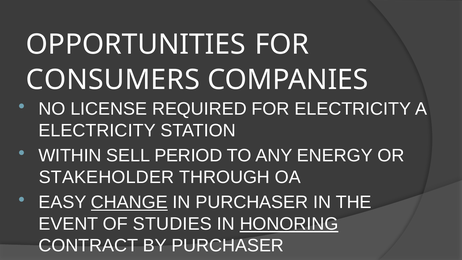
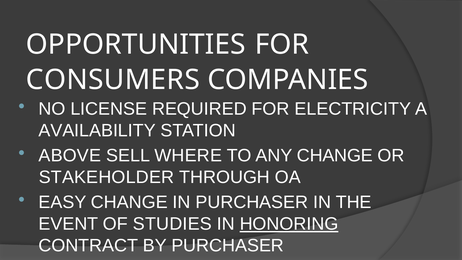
ELECTRICITY at (97, 131): ELECTRICITY -> AVAILABILITY
WITHIN: WITHIN -> ABOVE
PERIOD: PERIOD -> WHERE
ANY ENERGY: ENERGY -> CHANGE
CHANGE at (129, 202) underline: present -> none
